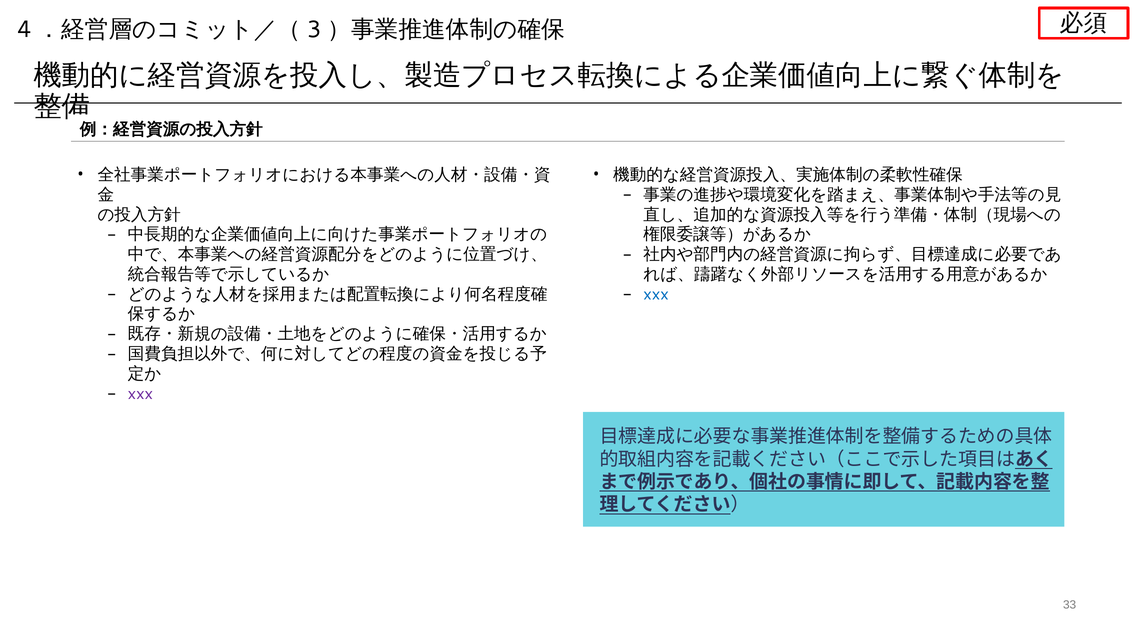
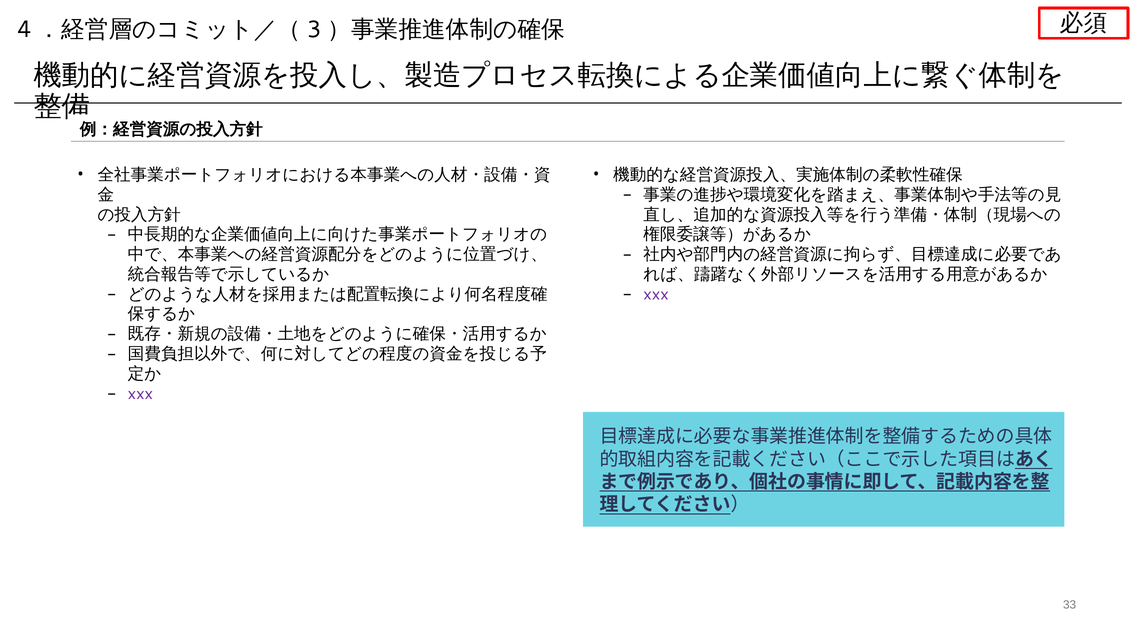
xxx at (656, 294) colour: blue -> purple
